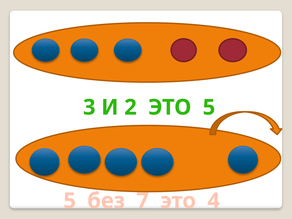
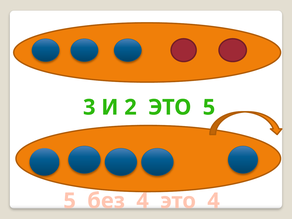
без 7: 7 -> 4
